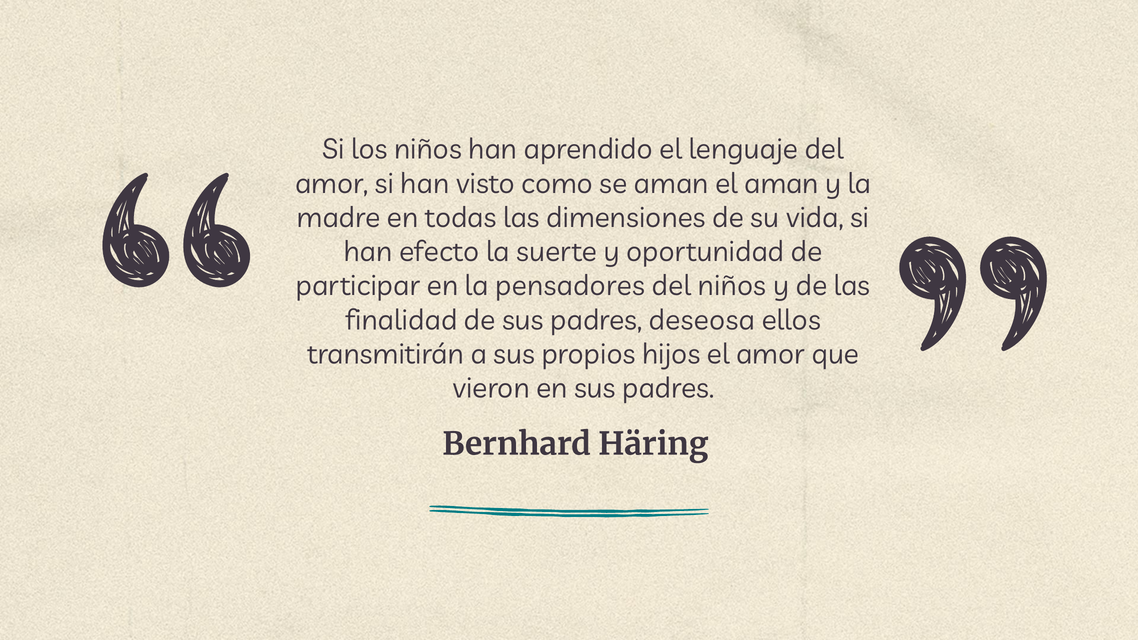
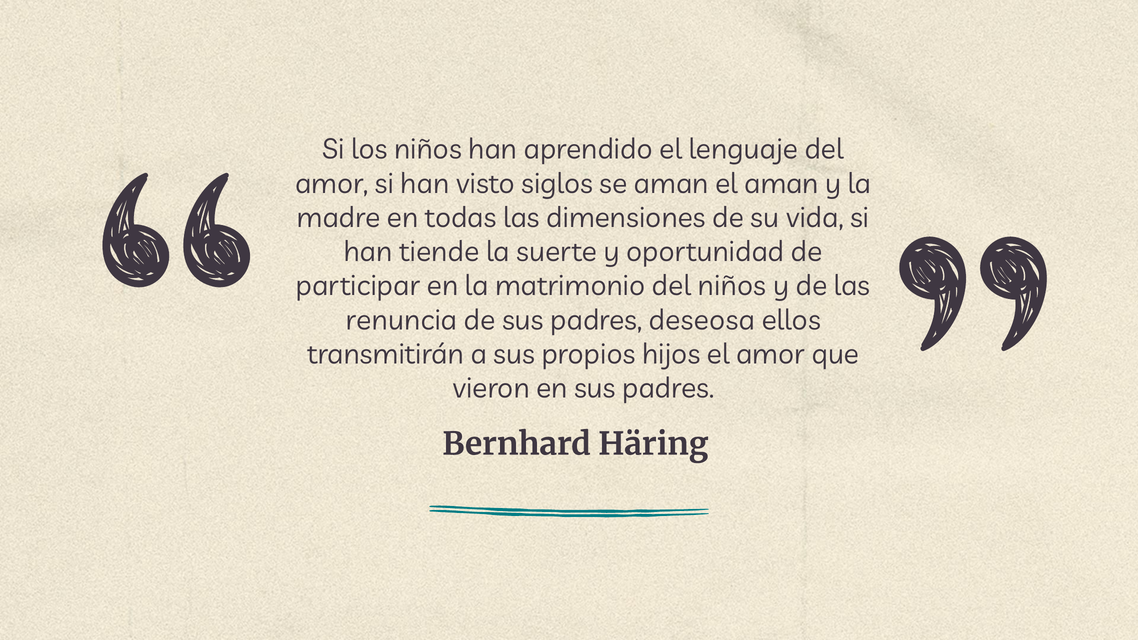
como: como -> siglos
efecto: efecto -> tiende
pensadores: pensadores -> matrimonio
finalidad: finalidad -> renuncia
